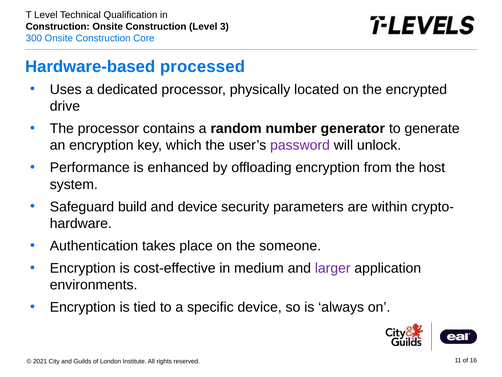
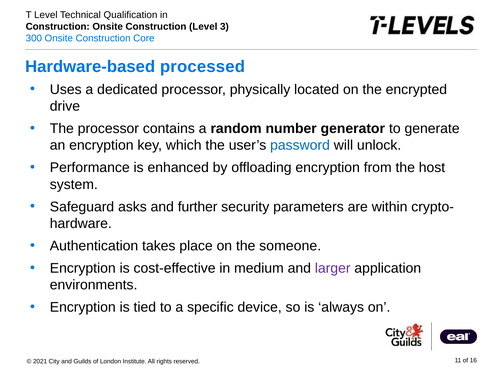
password colour: purple -> blue
build: build -> asks
and device: device -> further
